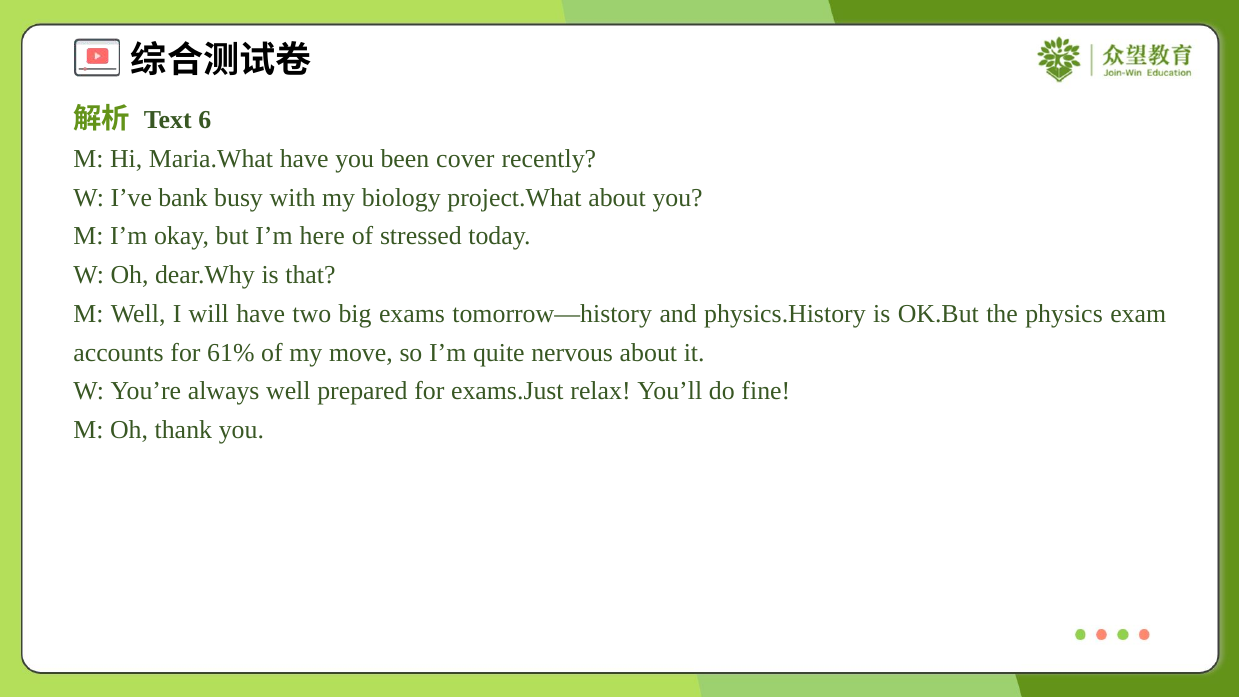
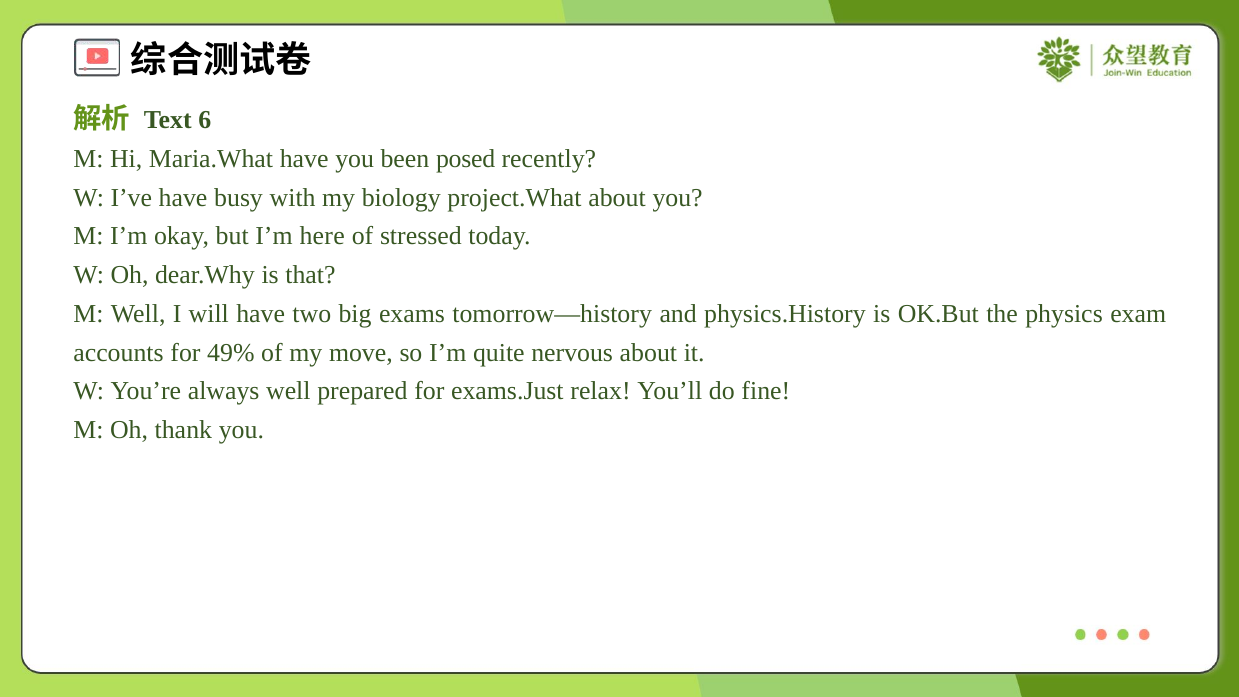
cover: cover -> posed
I’ve bank: bank -> have
61%: 61% -> 49%
